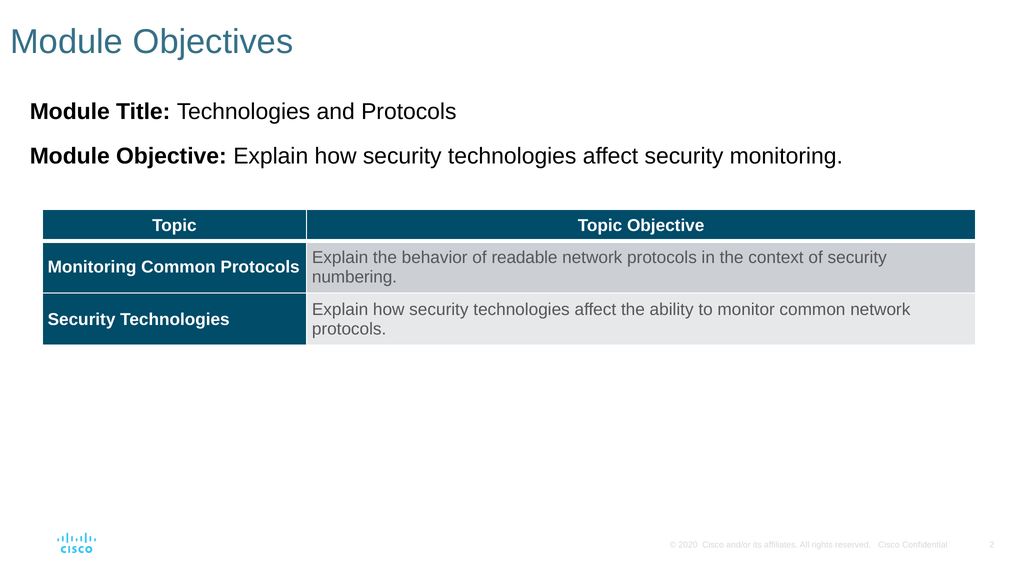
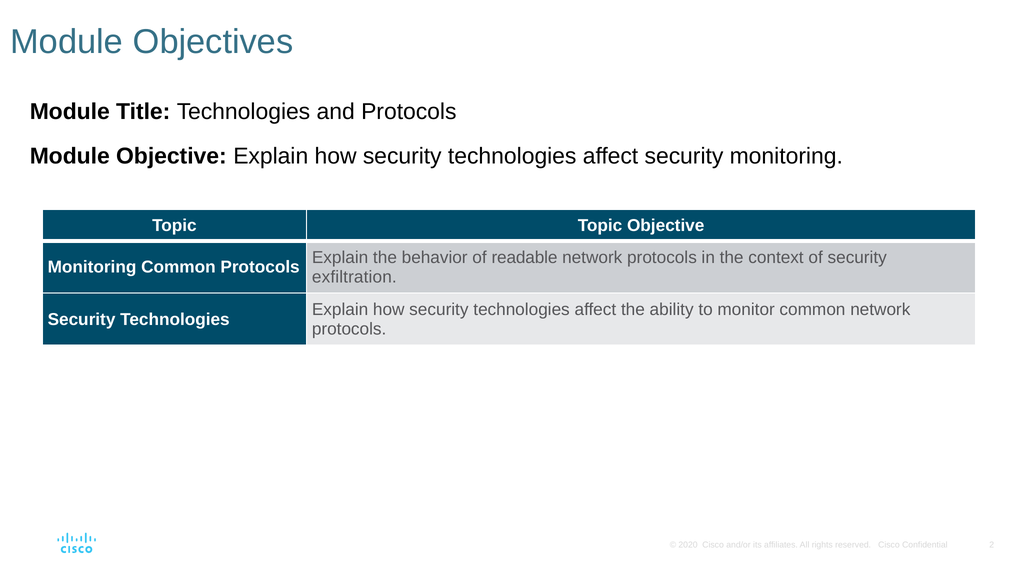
numbering: numbering -> exfiltration
